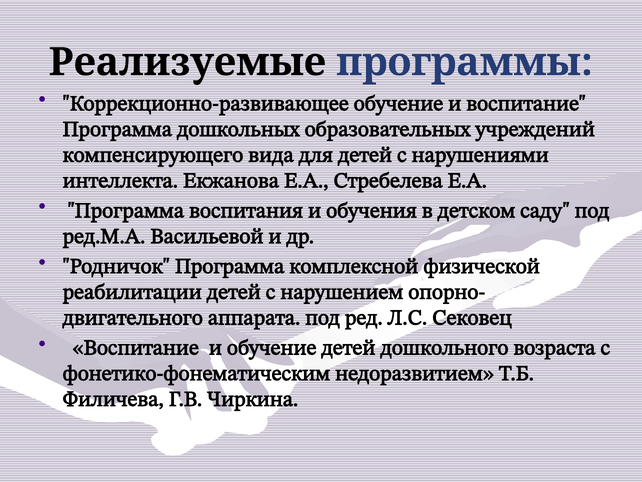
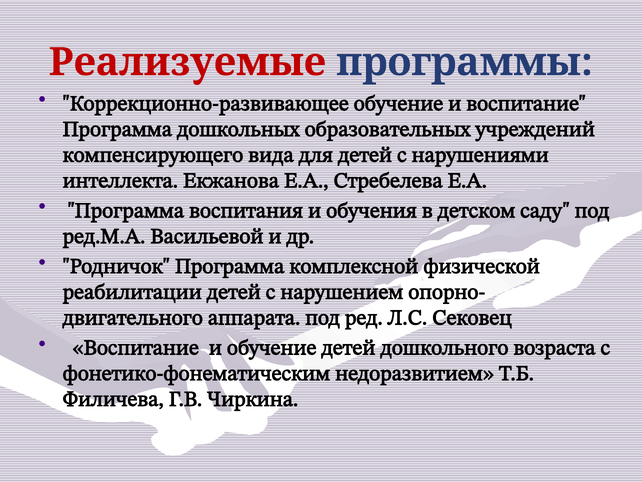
Реализуемые colour: black -> red
